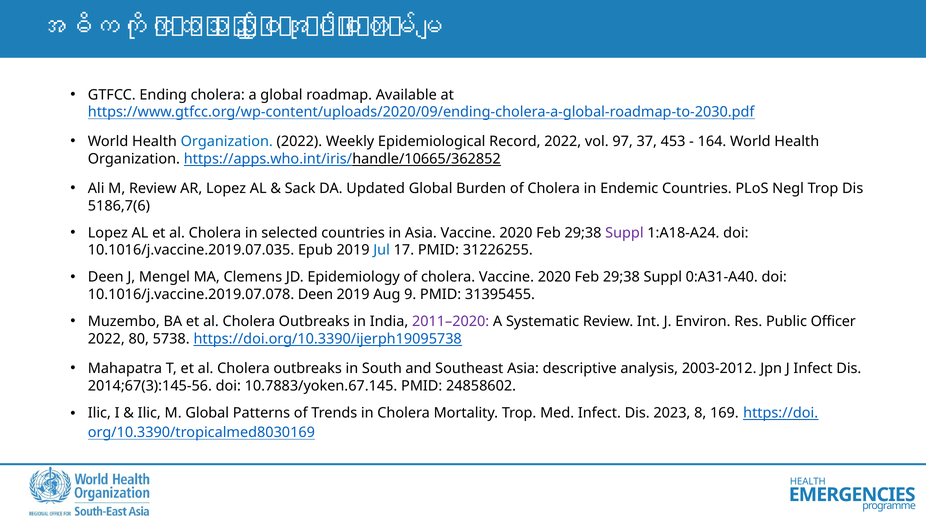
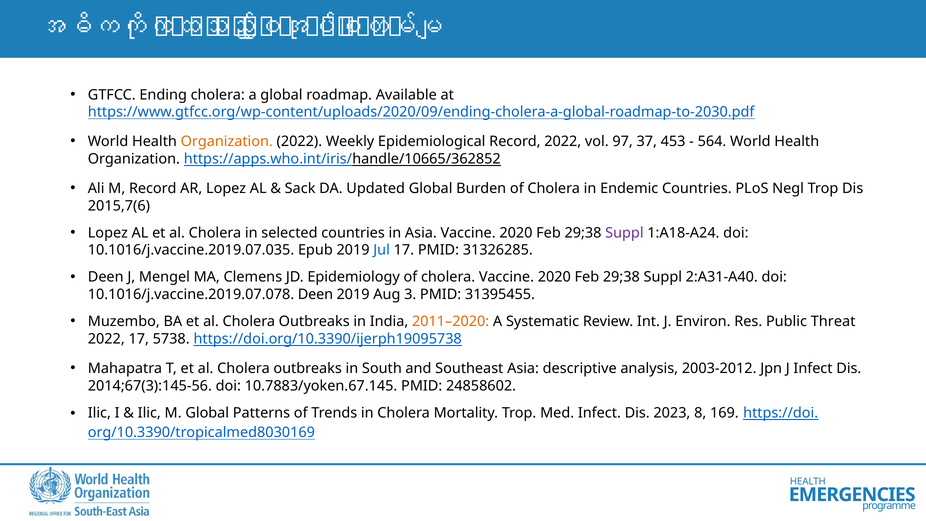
Organization at (227, 142) colour: blue -> orange
164: 164 -> 564
M Review: Review -> Record
5186,7(6: 5186,7(6 -> 2015,7(6
31226255: 31226255 -> 31326285
0:A31-A40: 0:A31-A40 -> 2:A31-A40
9: 9 -> 3
2011–2020 colour: purple -> orange
Officer: Officer -> Threat
2022 80: 80 -> 17
